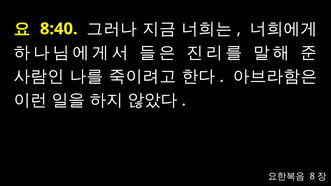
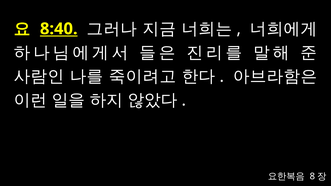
8:40 underline: none -> present
